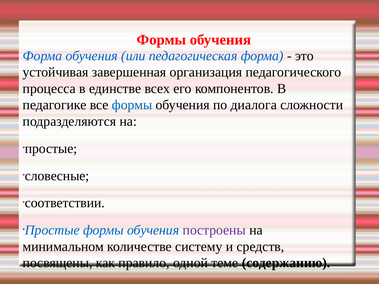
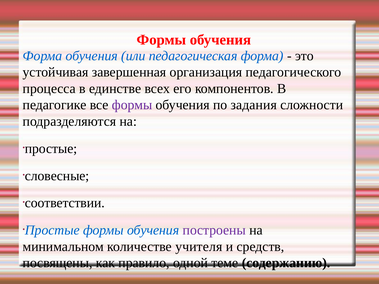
формы at (132, 105) colour: blue -> purple
диалога: диалога -> задания
систему: систему -> учителя
